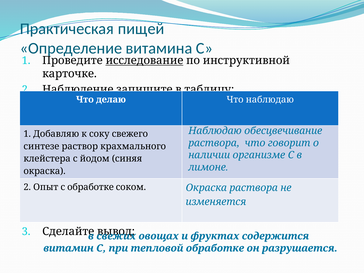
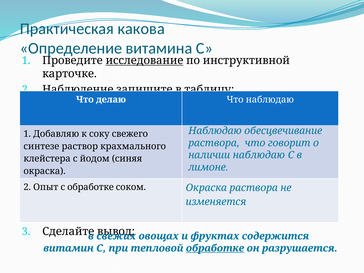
пищей: пищей -> какова
наличии организме: организме -> наблюдаю
обработке at (215, 248) underline: none -> present
